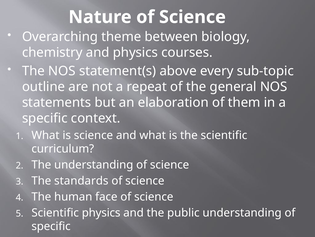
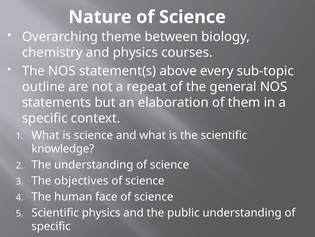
curriculum: curriculum -> knowledge
standards: standards -> objectives
